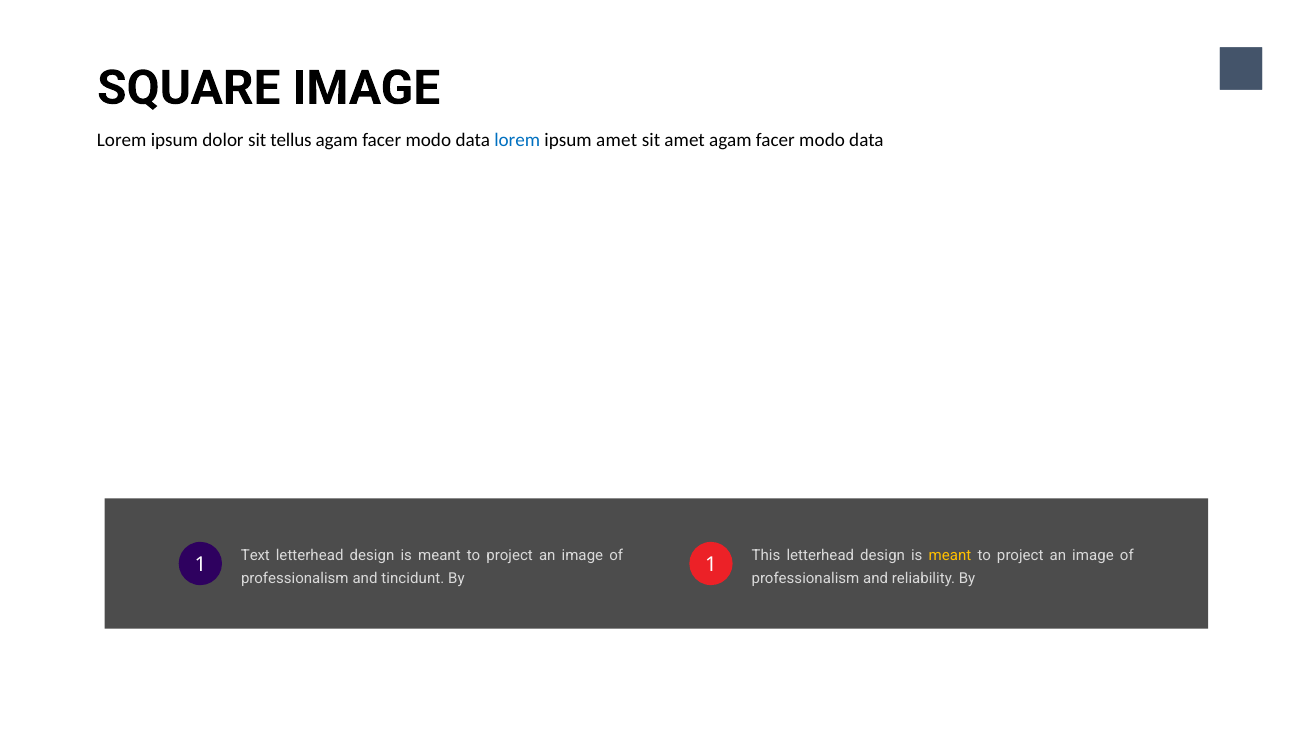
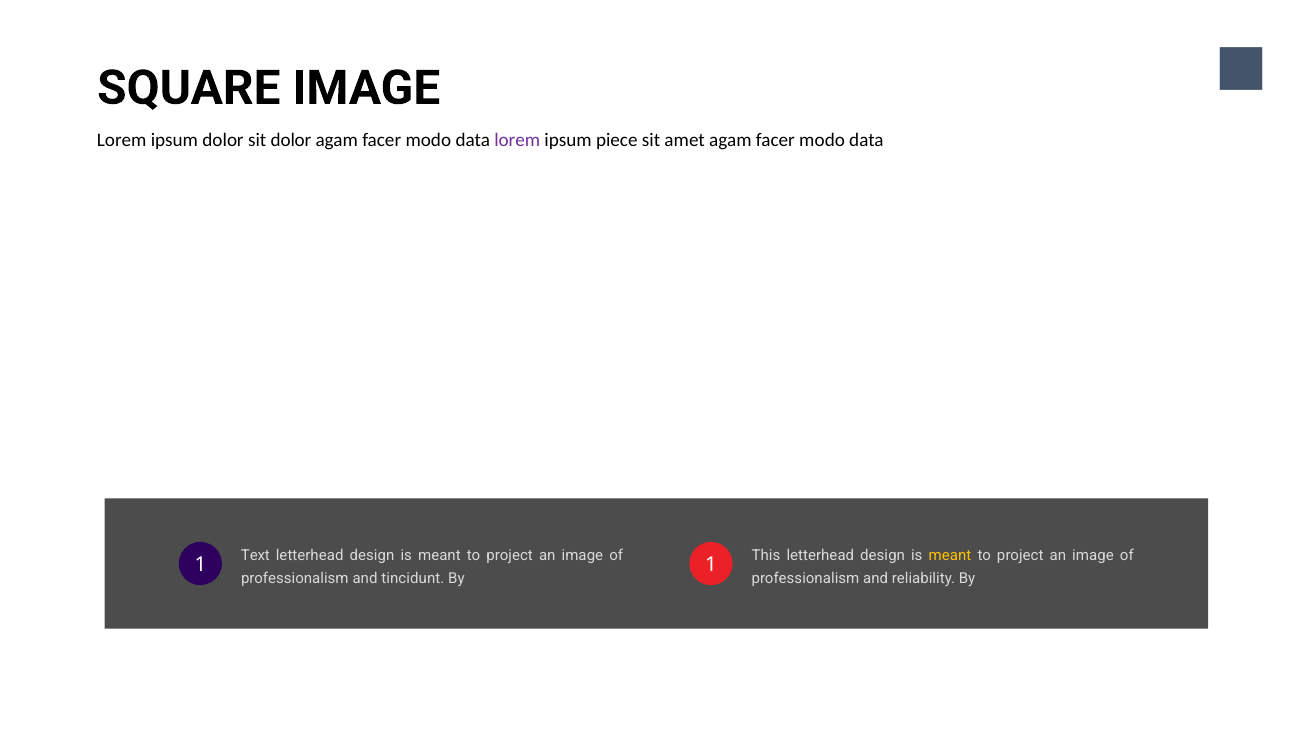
sit tellus: tellus -> dolor
lorem at (517, 140) colour: blue -> purple
ipsum amet: amet -> piece
